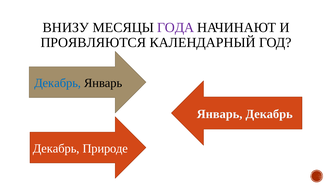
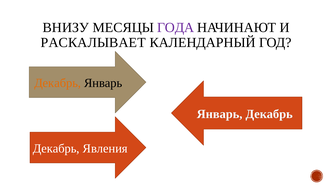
ПРОЯВЛЯЮТСЯ: ПРОЯВЛЯЮТСЯ -> РАСКАЛЫВАЕТ
Декабрь at (58, 83) colour: blue -> orange
Природе: Природе -> Явления
